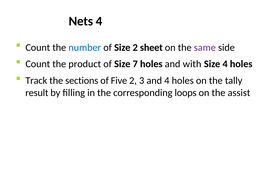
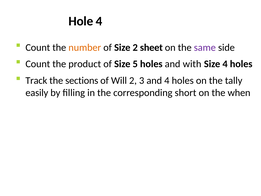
Nets: Nets -> Hole
number colour: blue -> orange
7: 7 -> 5
Five: Five -> Will
result: result -> easily
loops: loops -> short
assist: assist -> when
